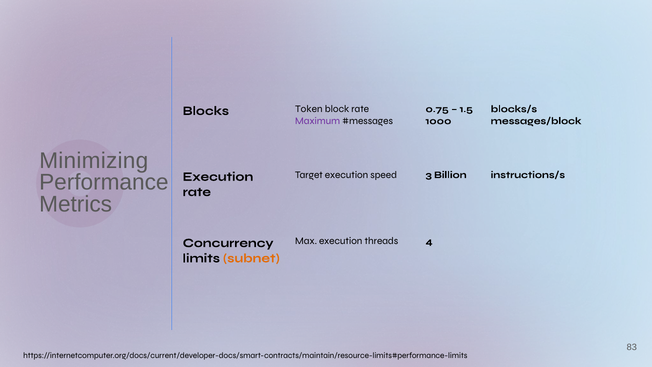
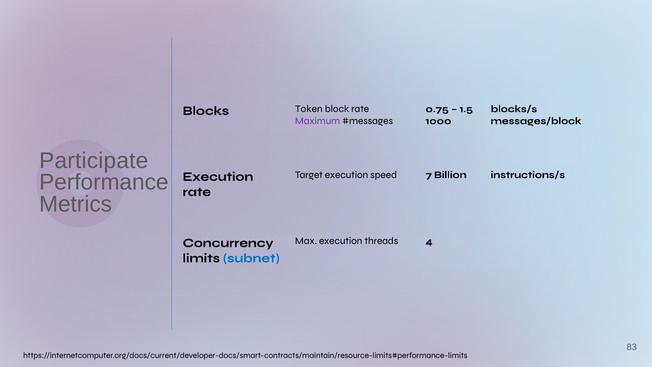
Minimizing: Minimizing -> Participate
3: 3 -> 7
subnet colour: orange -> blue
